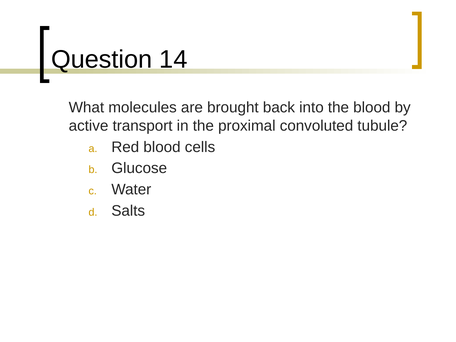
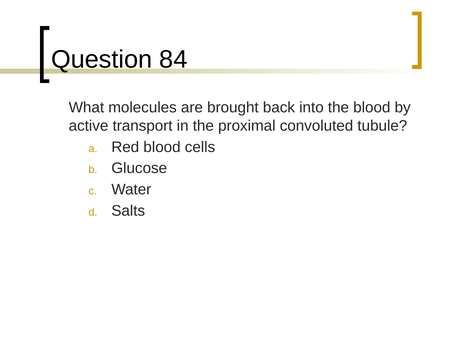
14: 14 -> 84
